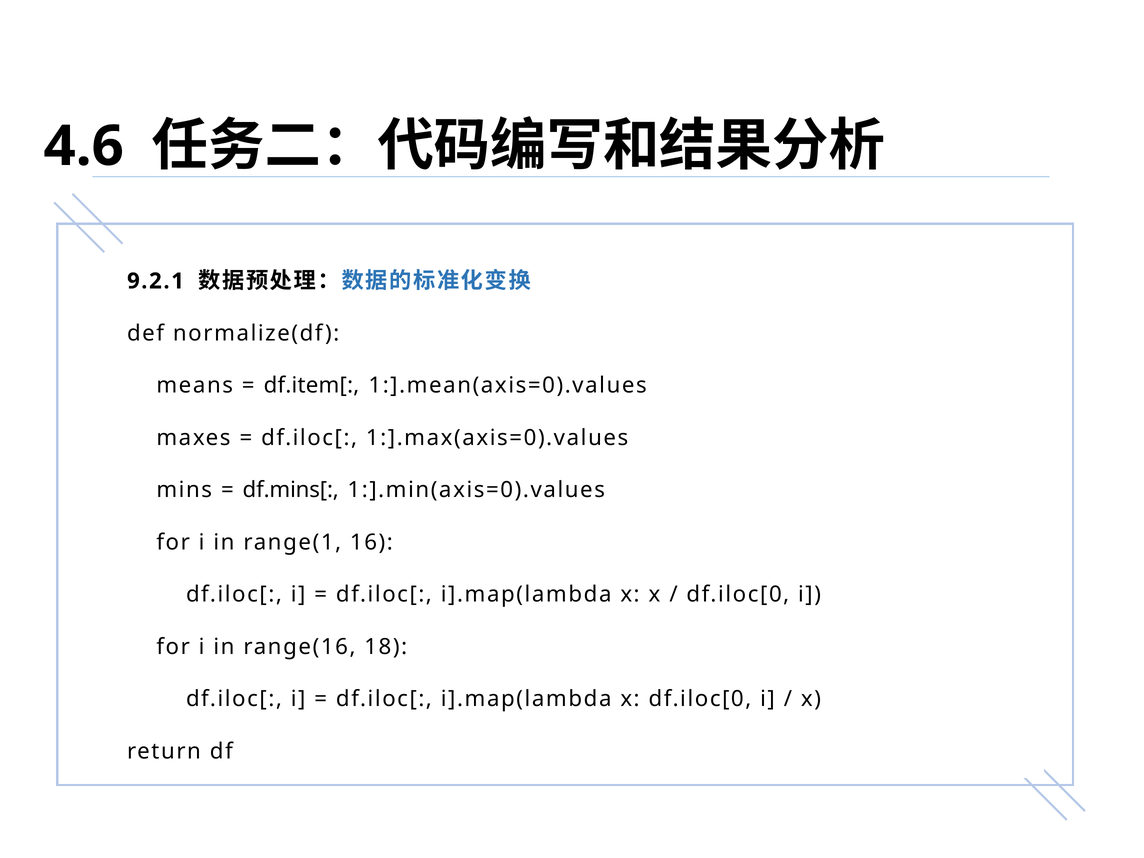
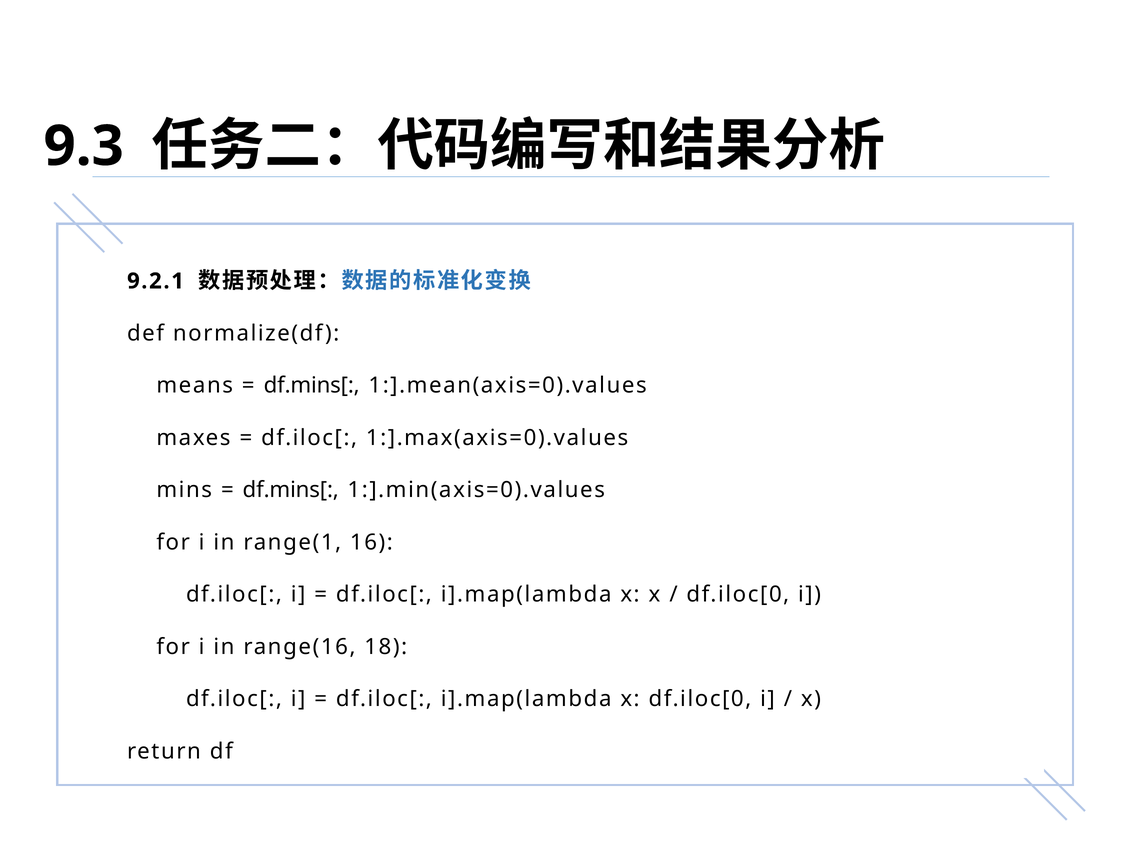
4.6: 4.6 -> 9.3
df.item[ at (311, 386): df.item[ -> df.mins[
